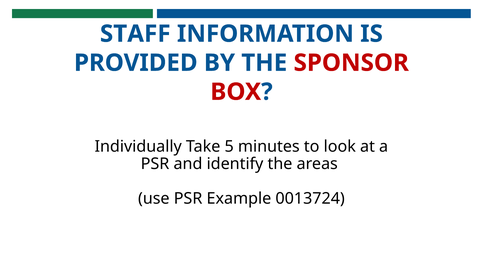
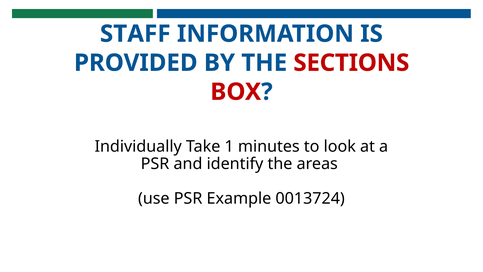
SPONSOR: SPONSOR -> SECTIONS
5: 5 -> 1
